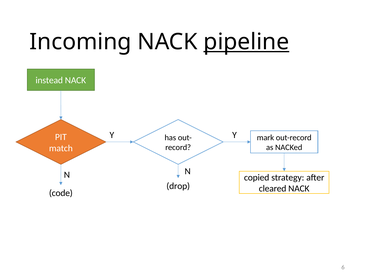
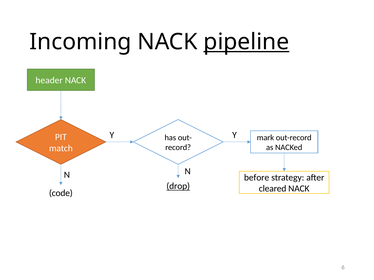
instead: instead -> header
copied: copied -> before
drop underline: none -> present
